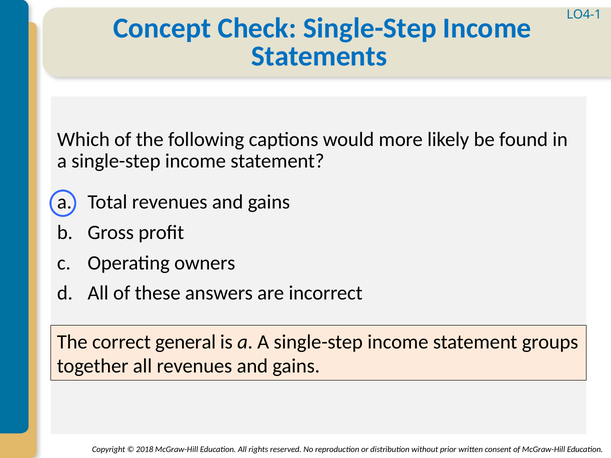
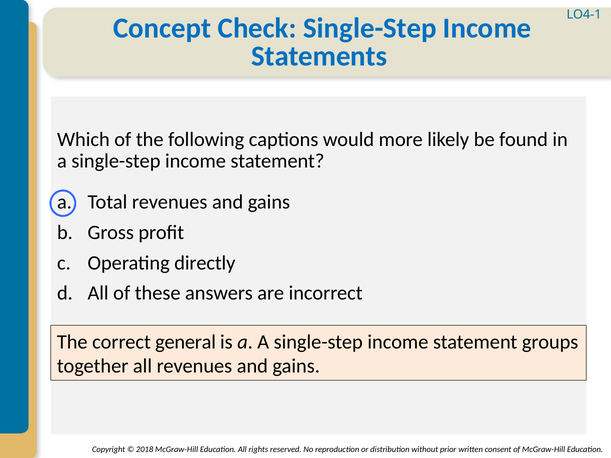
owners: owners -> directly
